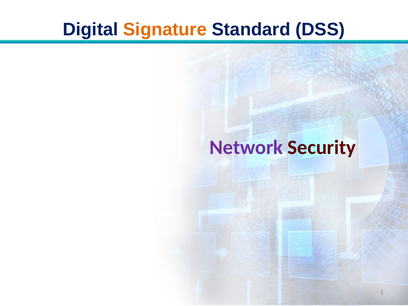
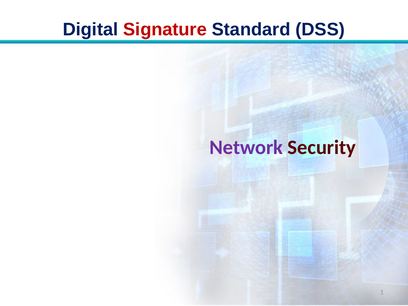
Signature colour: orange -> red
